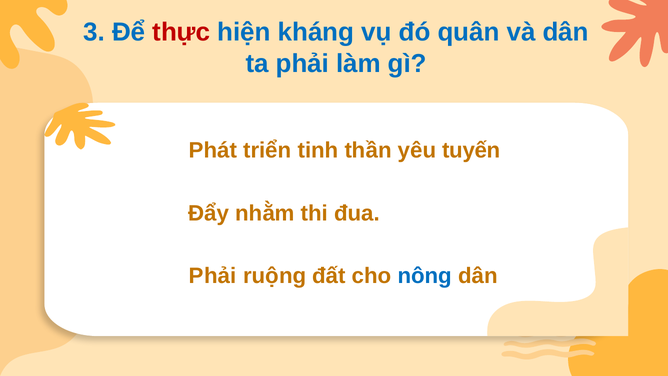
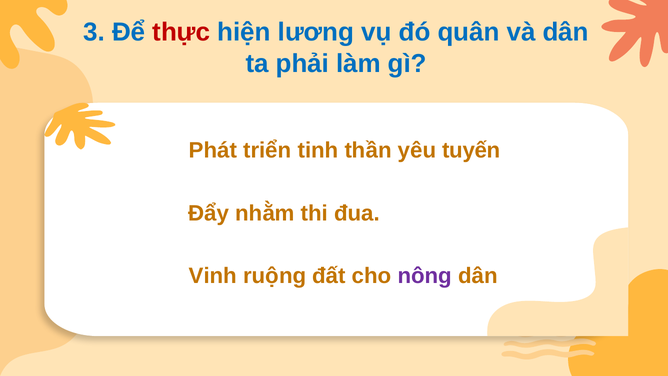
kháng: kháng -> lương
Phải at (213, 276): Phải -> Vinh
nông colour: blue -> purple
